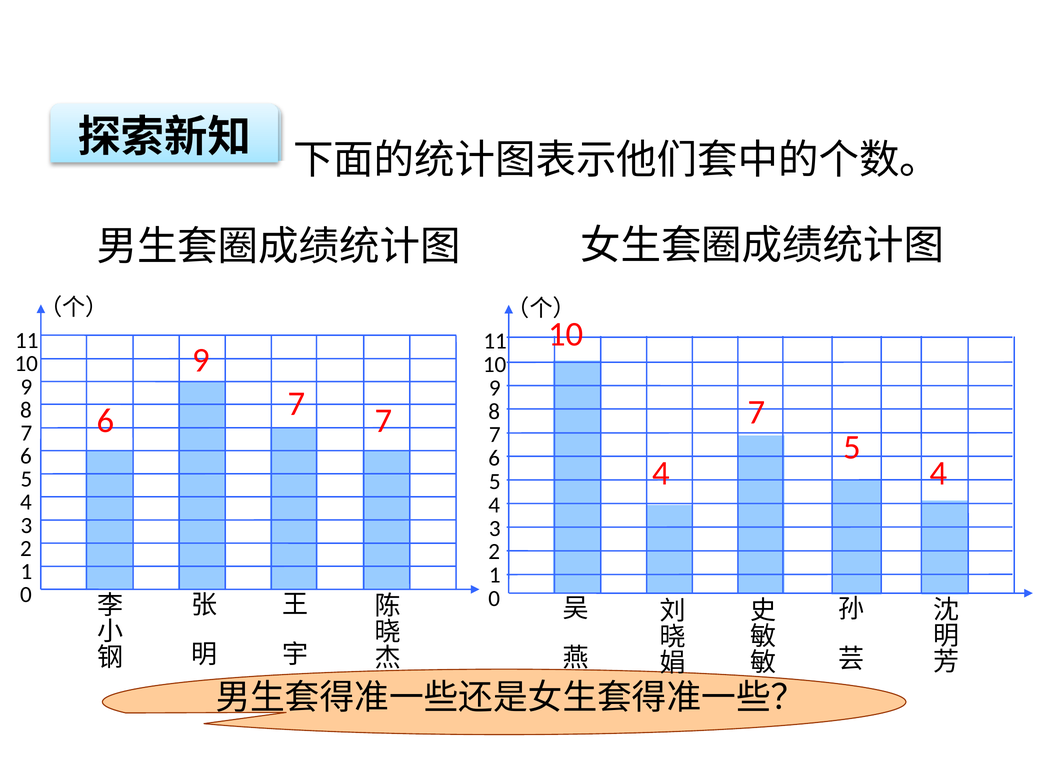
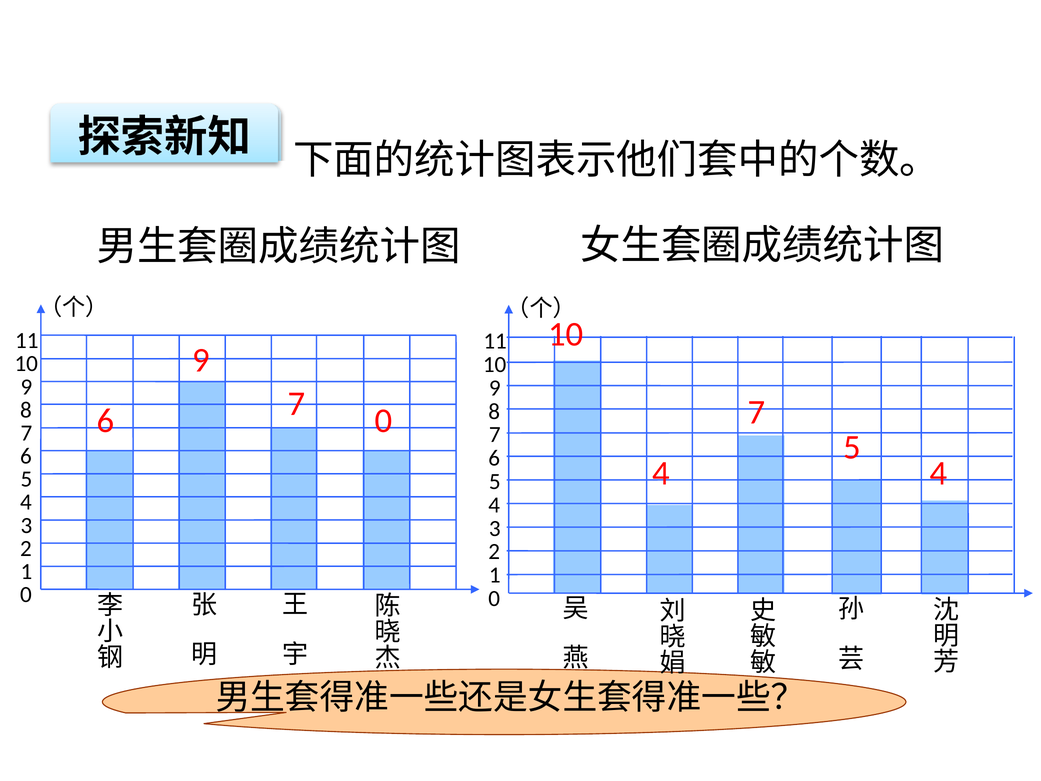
7 7: 7 -> 0
